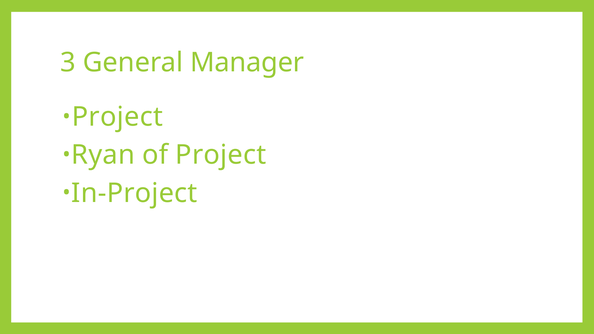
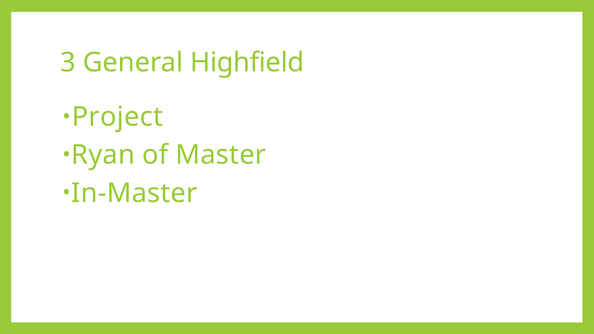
Manager: Manager -> Highfield
of Project: Project -> Master
In-Project: In-Project -> In-Master
